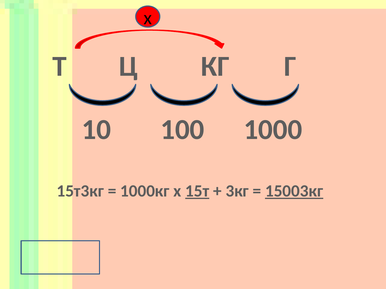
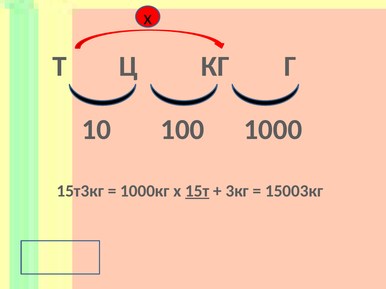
15003кг underline: present -> none
